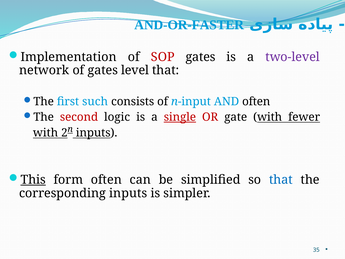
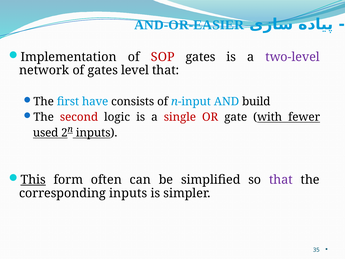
AND-OR-FASTER: AND-OR-FASTER -> AND-OR-EASIER
such: such -> have
AND often: often -> build
single underline: present -> none
with at (46, 133): with -> used
that at (281, 180) colour: blue -> purple
